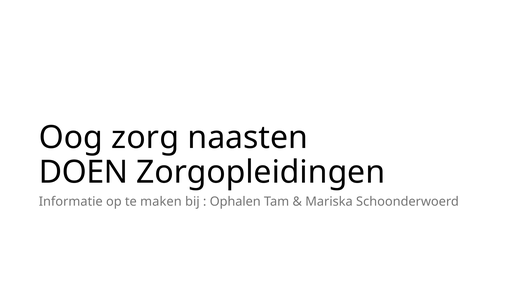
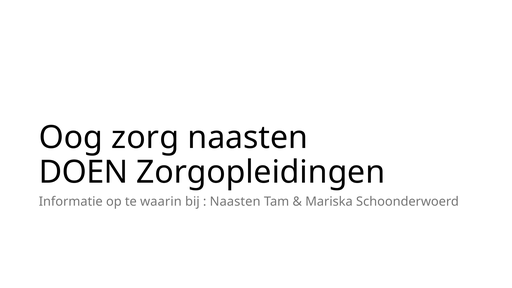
maken: maken -> waarin
Ophalen at (235, 201): Ophalen -> Naasten
